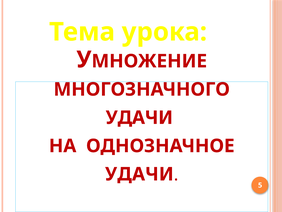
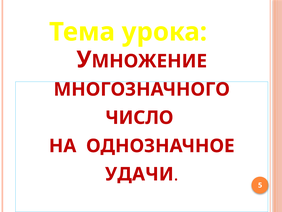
УДАЧИ at (139, 117): УДАЧИ -> ЧИСЛО
